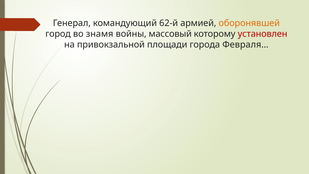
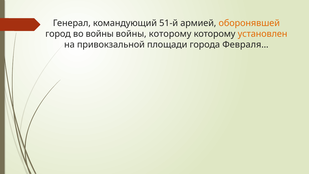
62-й: 62-й -> 51-й
во знамя: знамя -> войны
войны массовый: массовый -> которому
установлен colour: red -> orange
